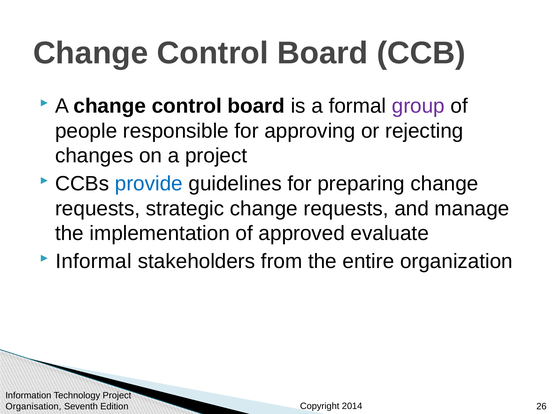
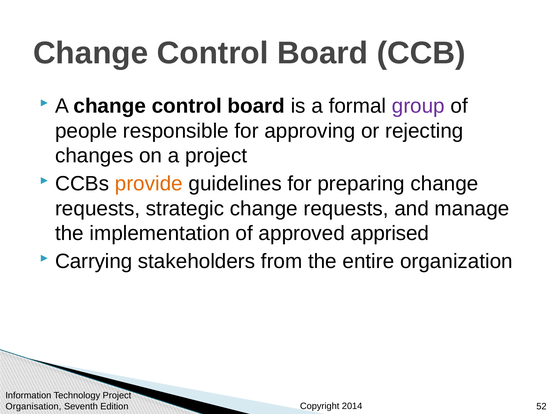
provide colour: blue -> orange
evaluate: evaluate -> apprised
Informal: Informal -> Carrying
26: 26 -> 52
